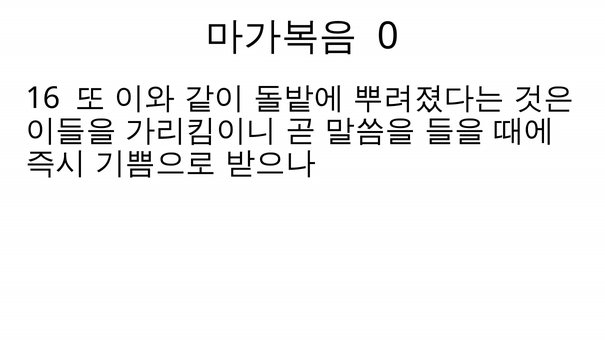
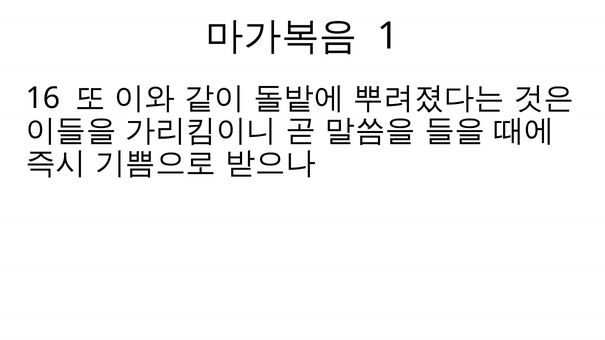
0: 0 -> 1
